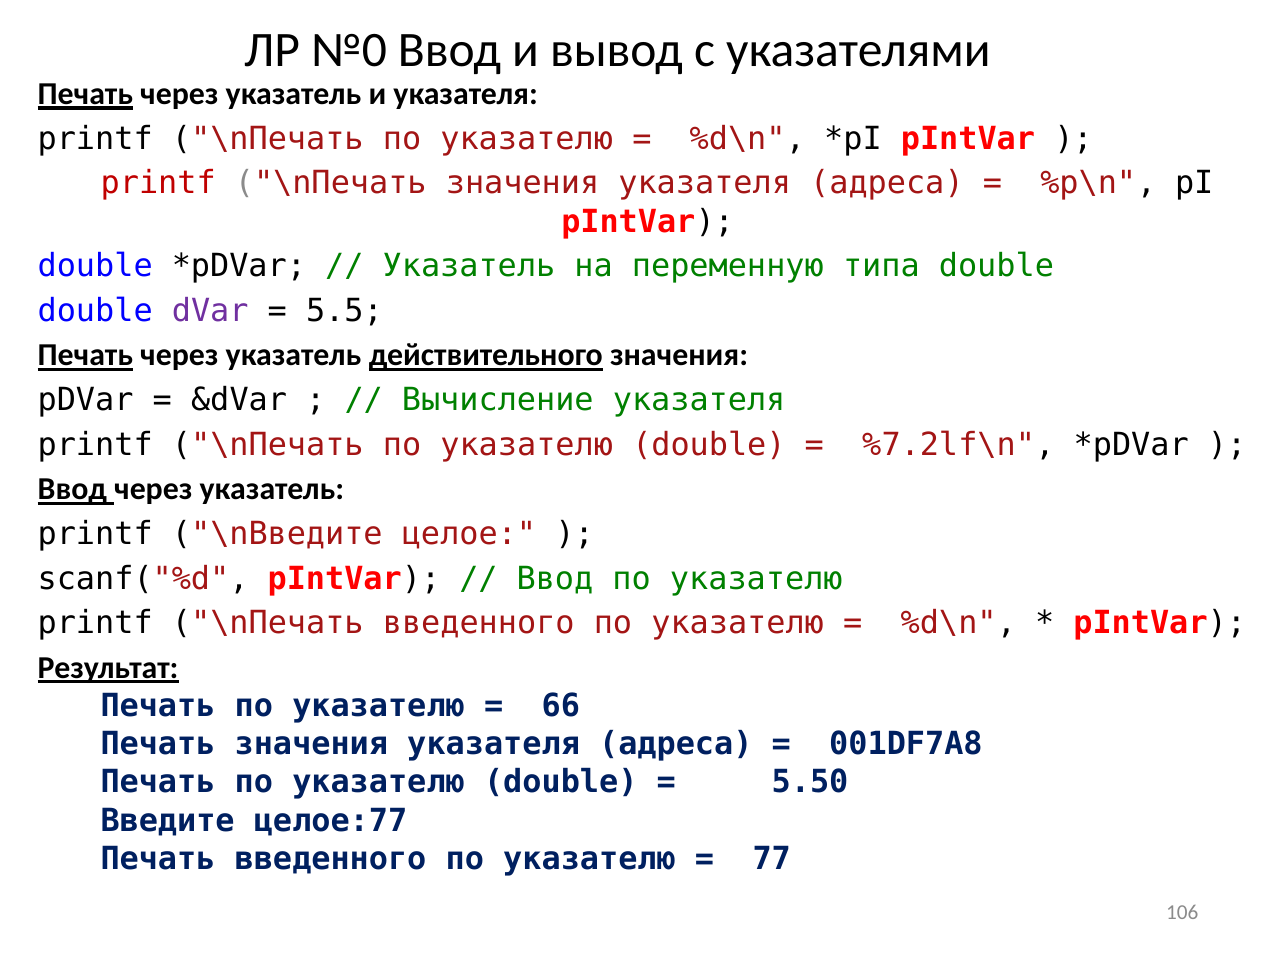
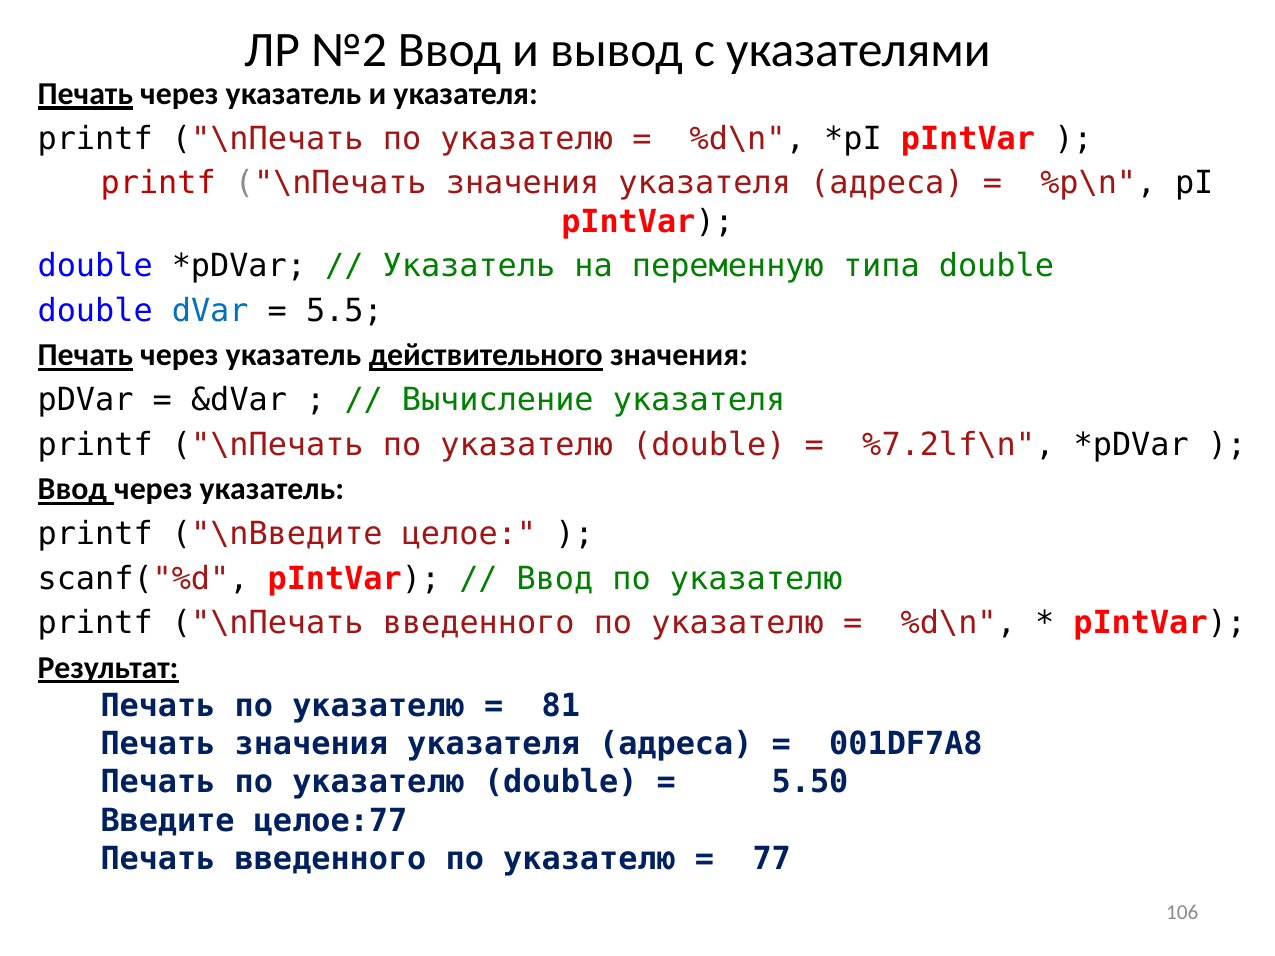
№0: №0 -> №2
dVar colour: purple -> blue
66: 66 -> 81
